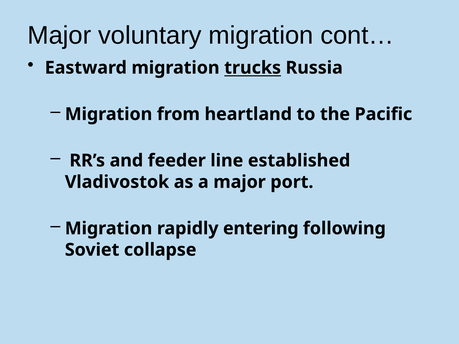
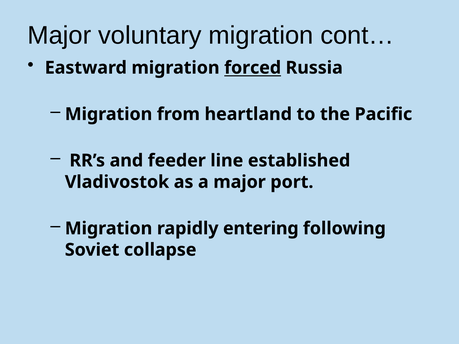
trucks: trucks -> forced
